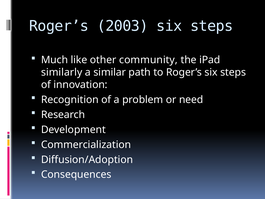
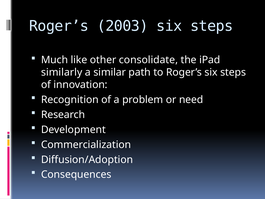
community: community -> consolidate
